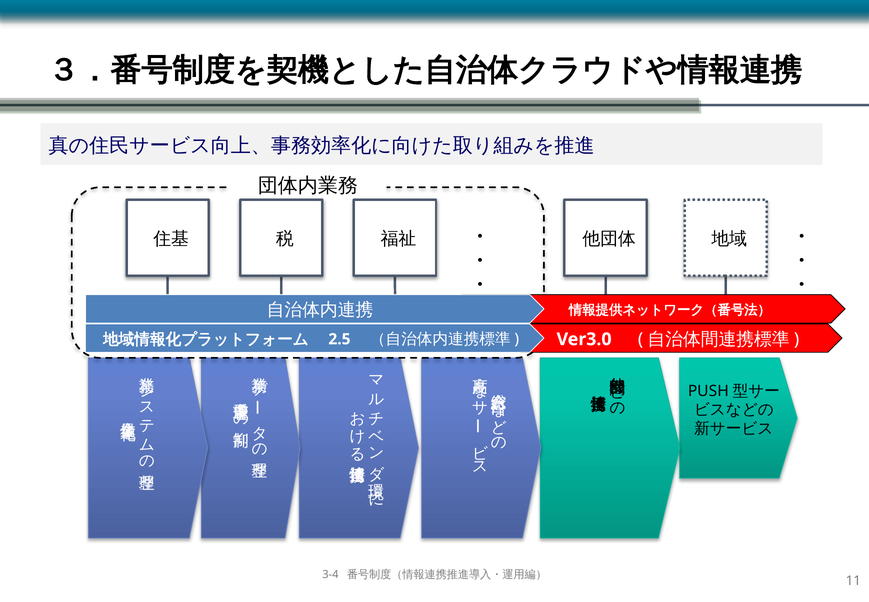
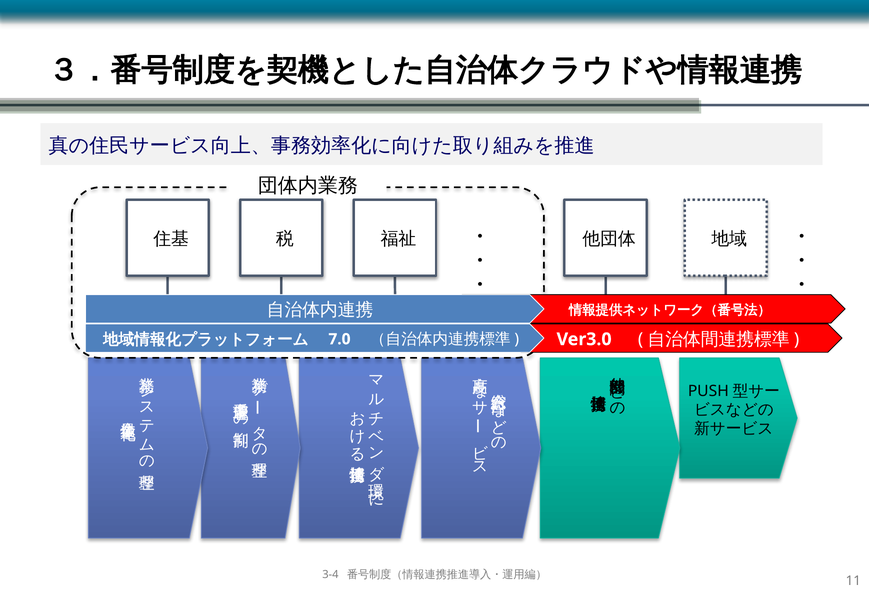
2.5: 2.5 -> 7.0
